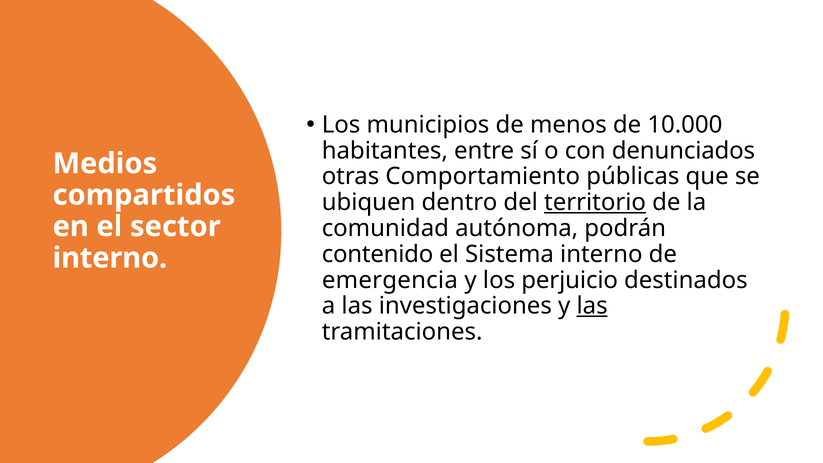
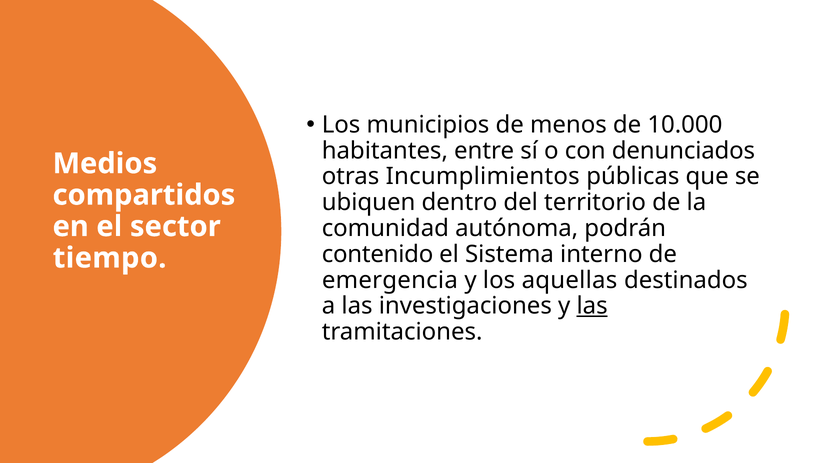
Comportamiento: Comportamiento -> Incumplimientos
territorio underline: present -> none
interno at (110, 258): interno -> tiempo
perjuicio: perjuicio -> aquellas
